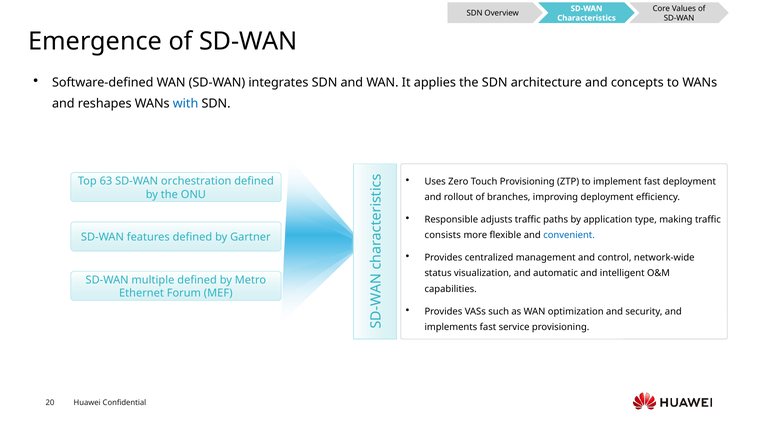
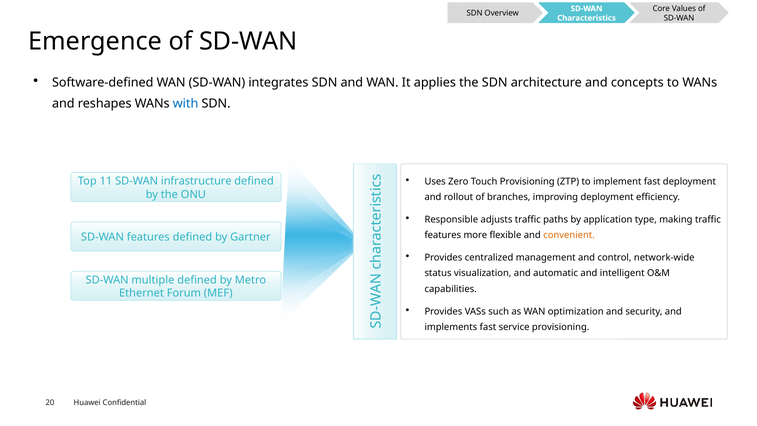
63: 63 -> 11
orchestration: orchestration -> infrastructure
consists at (443, 235): consists -> features
convenient colour: blue -> orange
